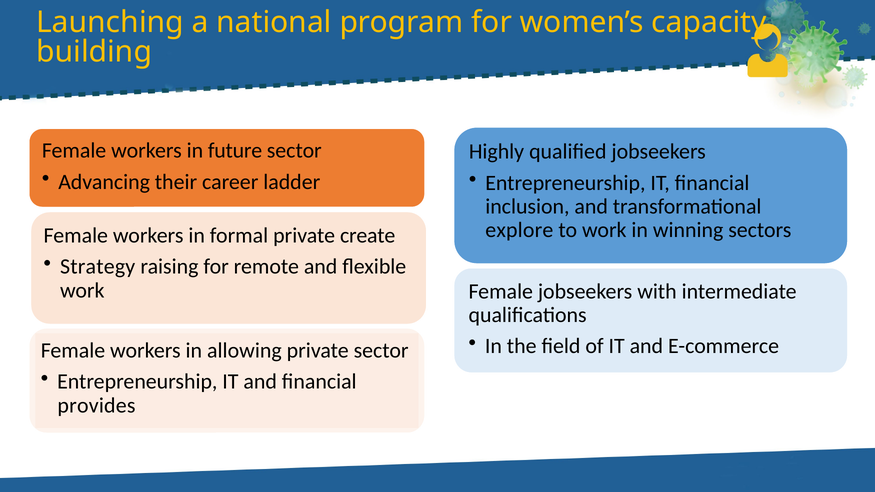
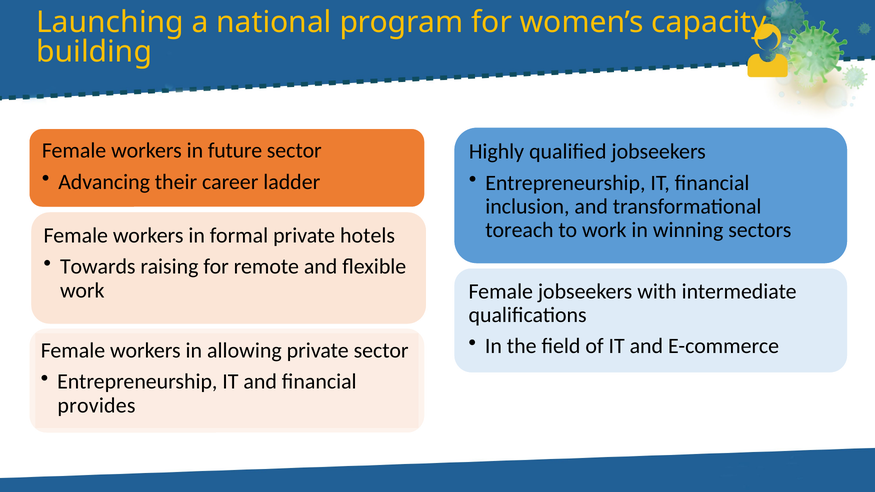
explore: explore -> toreach
create: create -> hotels
Strategy: Strategy -> Towards
